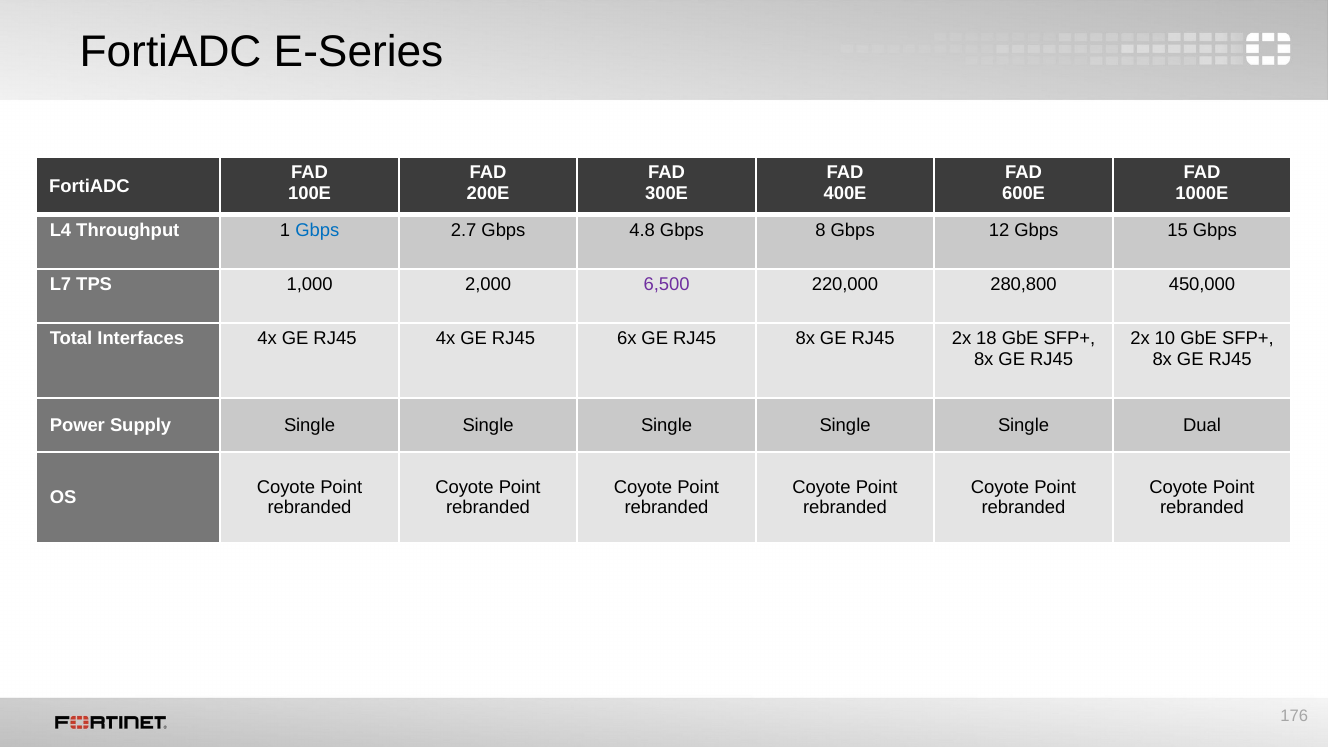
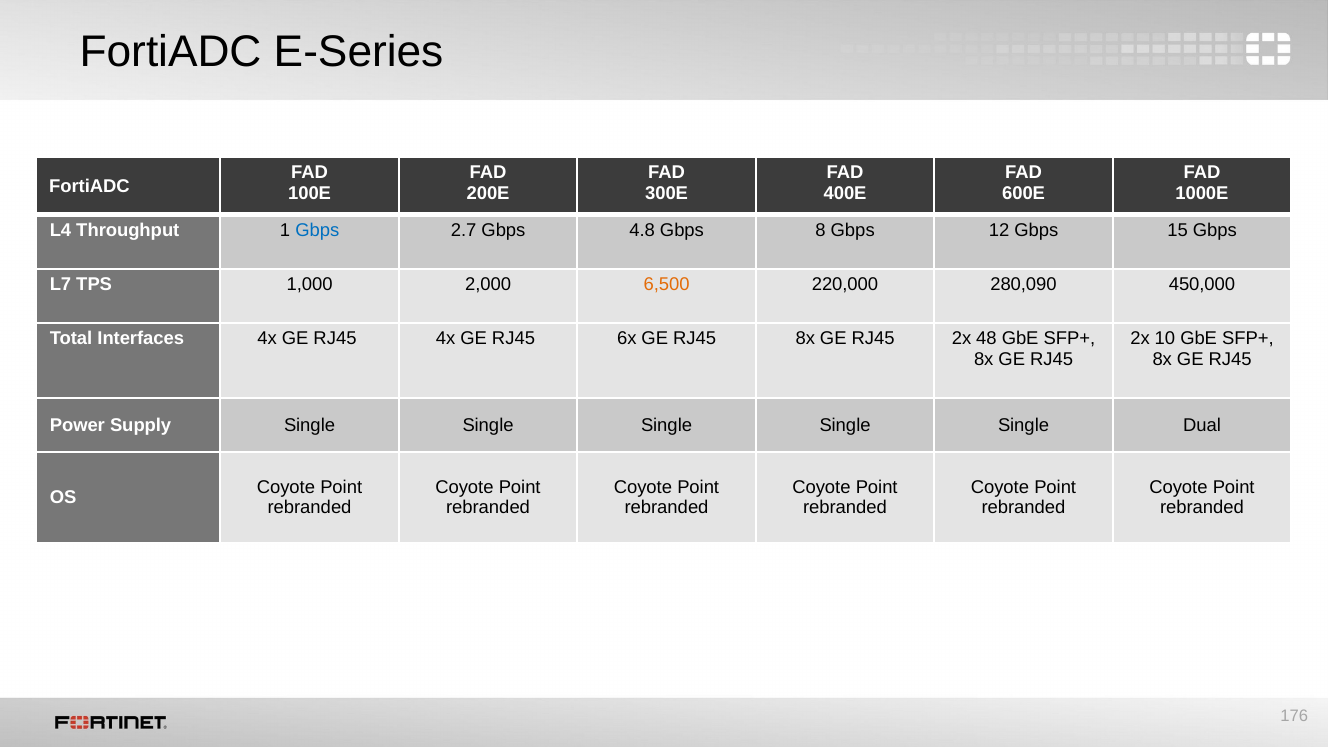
6,500 colour: purple -> orange
280,800: 280,800 -> 280,090
18: 18 -> 48
